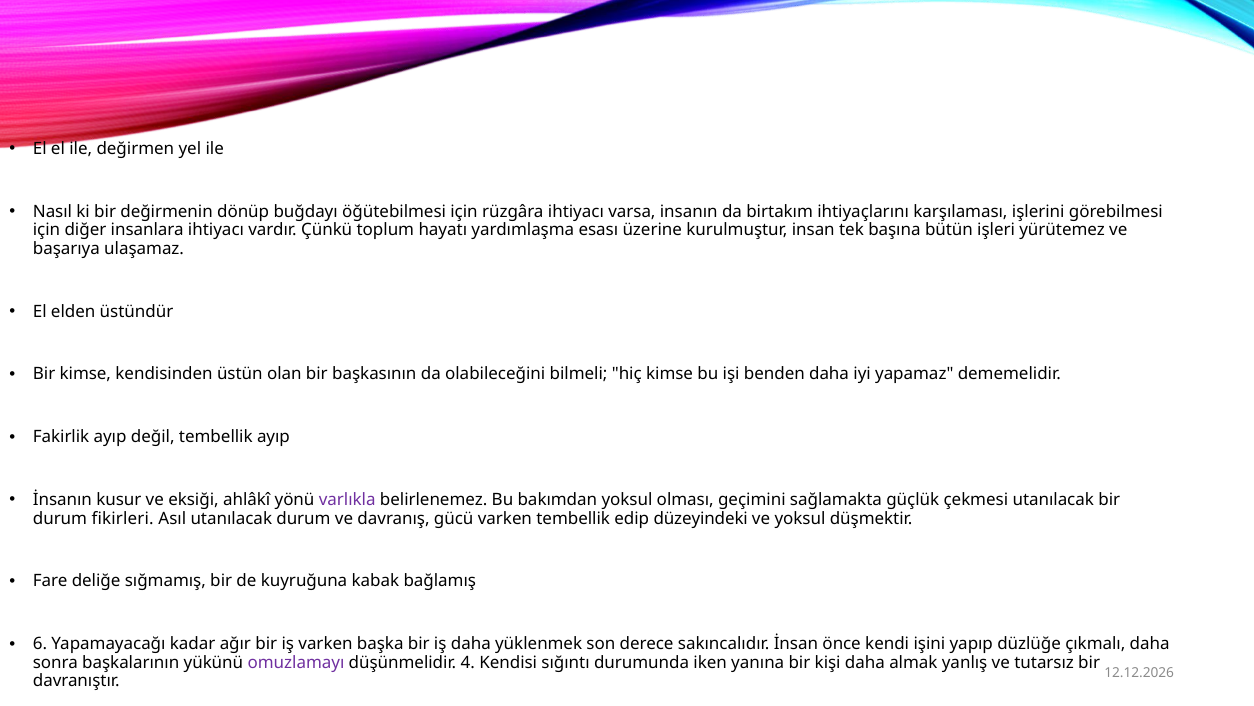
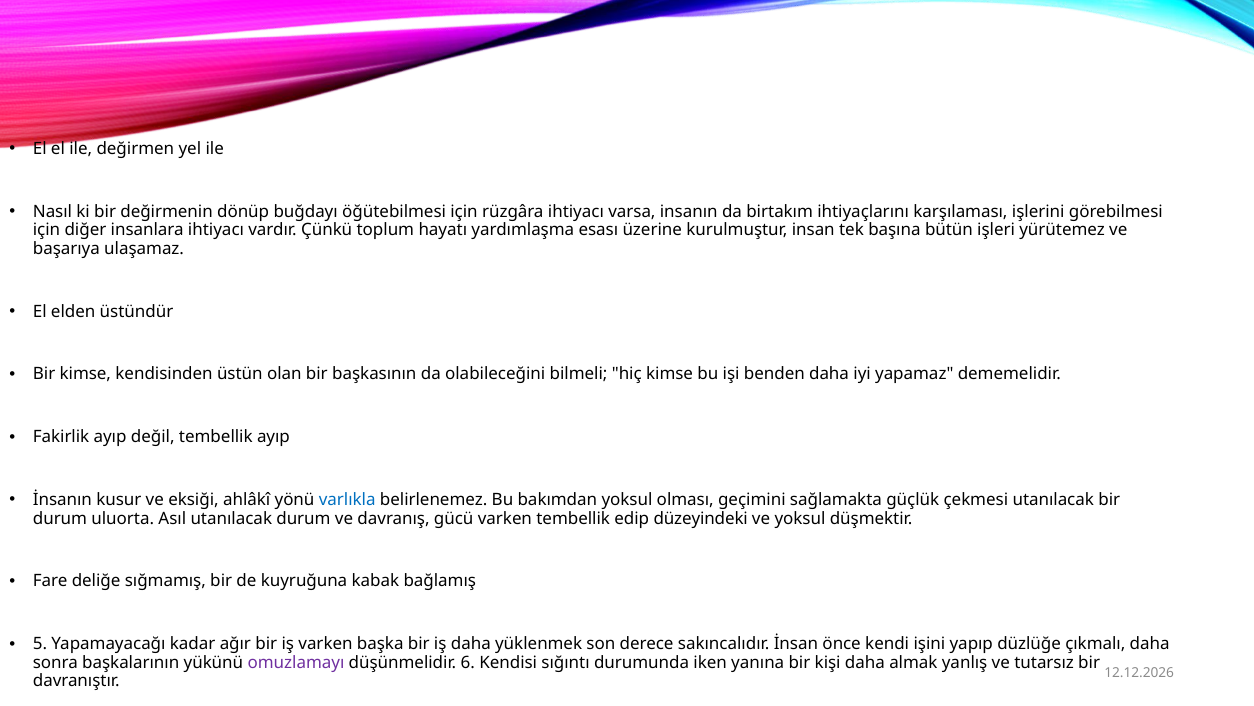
varlıkla colour: purple -> blue
fikirleri: fikirleri -> uluorta
6: 6 -> 5
4: 4 -> 6
